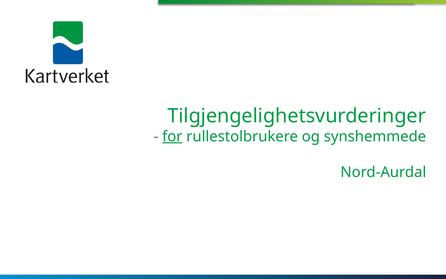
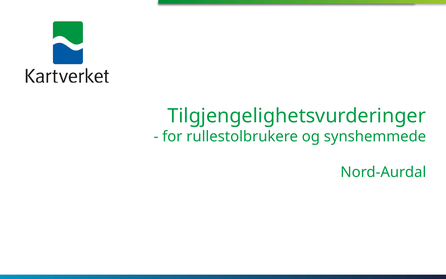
for underline: present -> none
